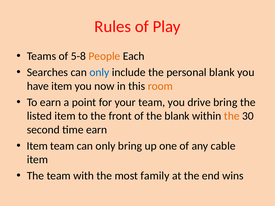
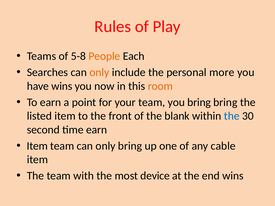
only at (99, 72) colour: blue -> orange
personal blank: blank -> more
have item: item -> wins
you drive: drive -> bring
the at (232, 116) colour: orange -> blue
family: family -> device
